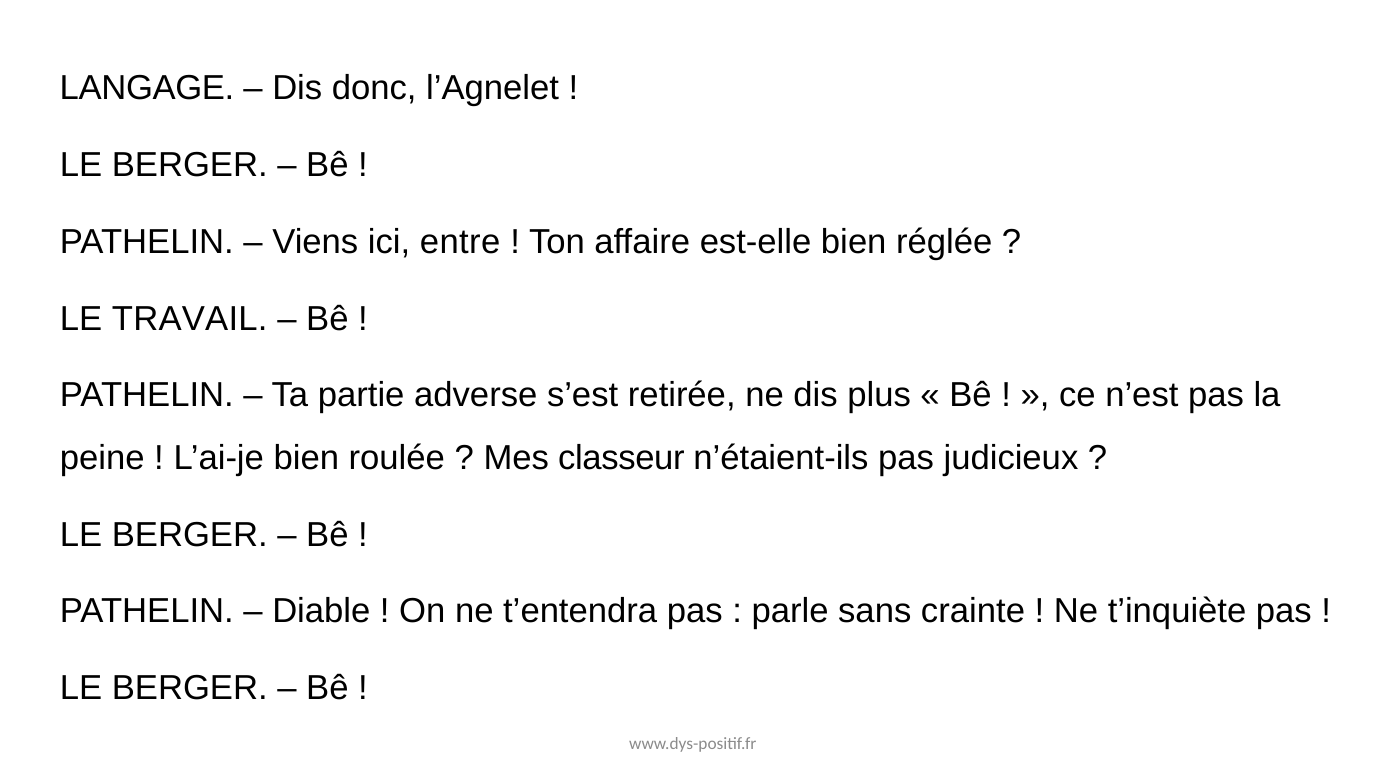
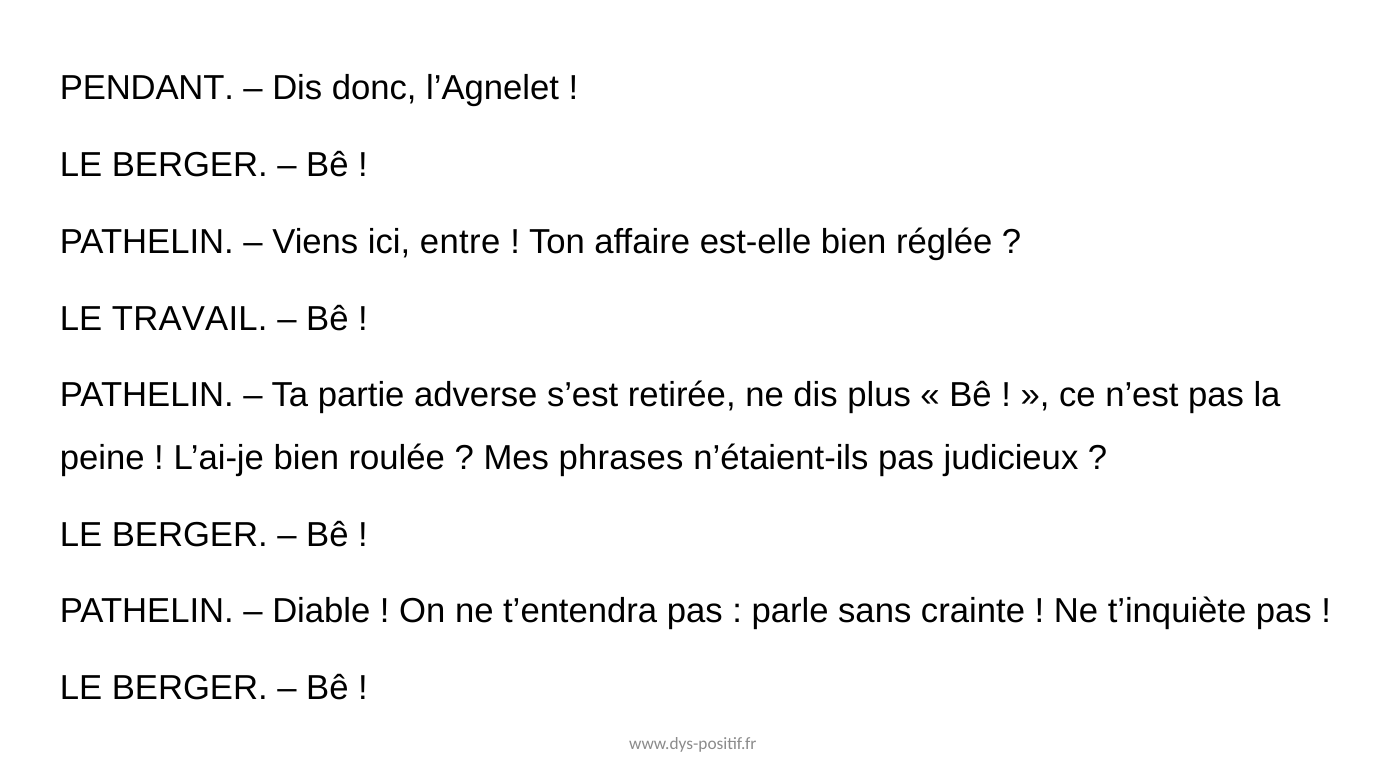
LANGAGE: LANGAGE -> PENDANT
classeur: classeur -> phrases
